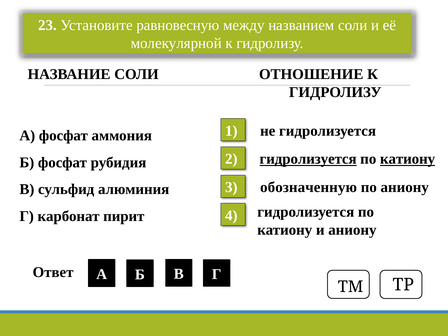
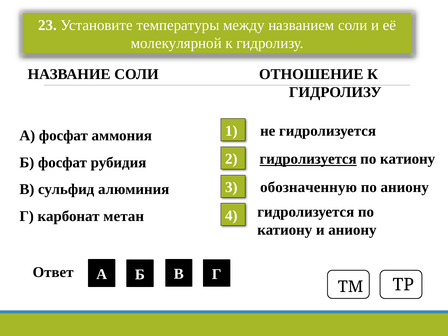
равновесную: равновесную -> температуры
катиону at (408, 159) underline: present -> none
пирит: пирит -> метан
